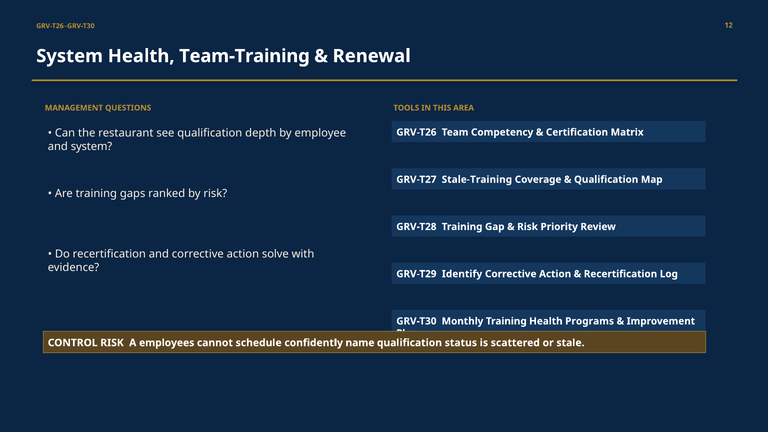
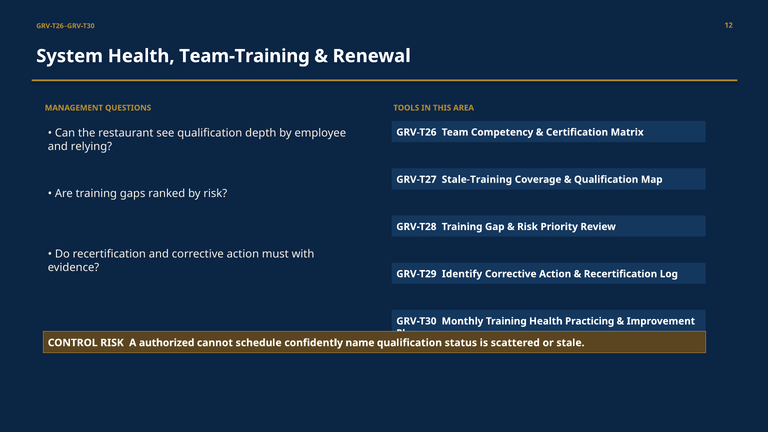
and system: system -> relying
solve: solve -> must
Programs: Programs -> Practicing
employees: employees -> authorized
